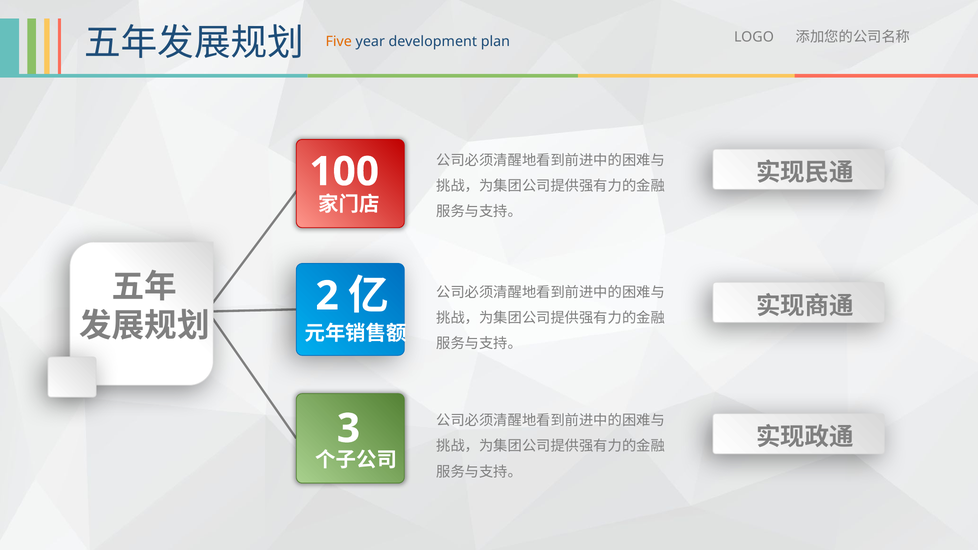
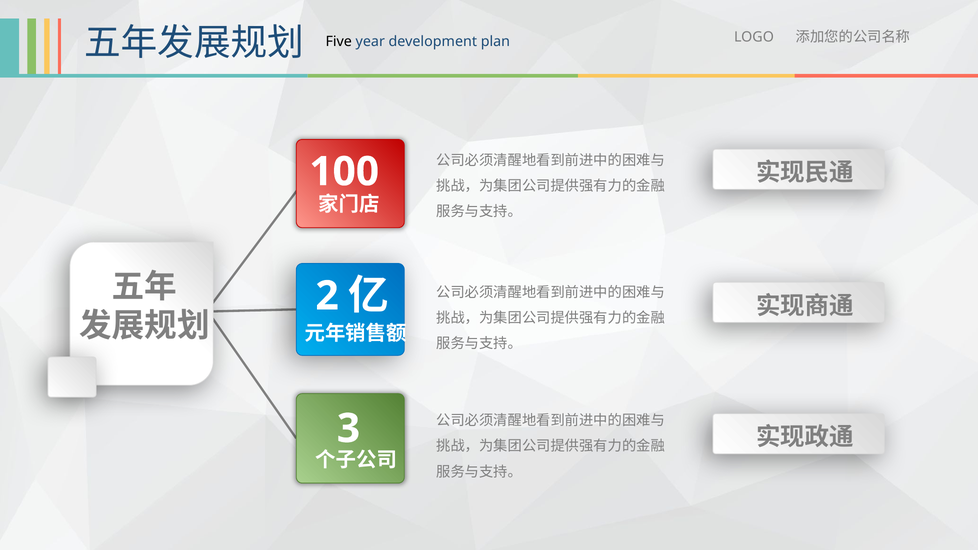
Five colour: orange -> black
